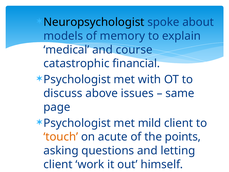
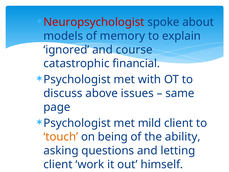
Neuropsychologist colour: black -> red
medical: medical -> ignored
acute: acute -> being
points: points -> ability
